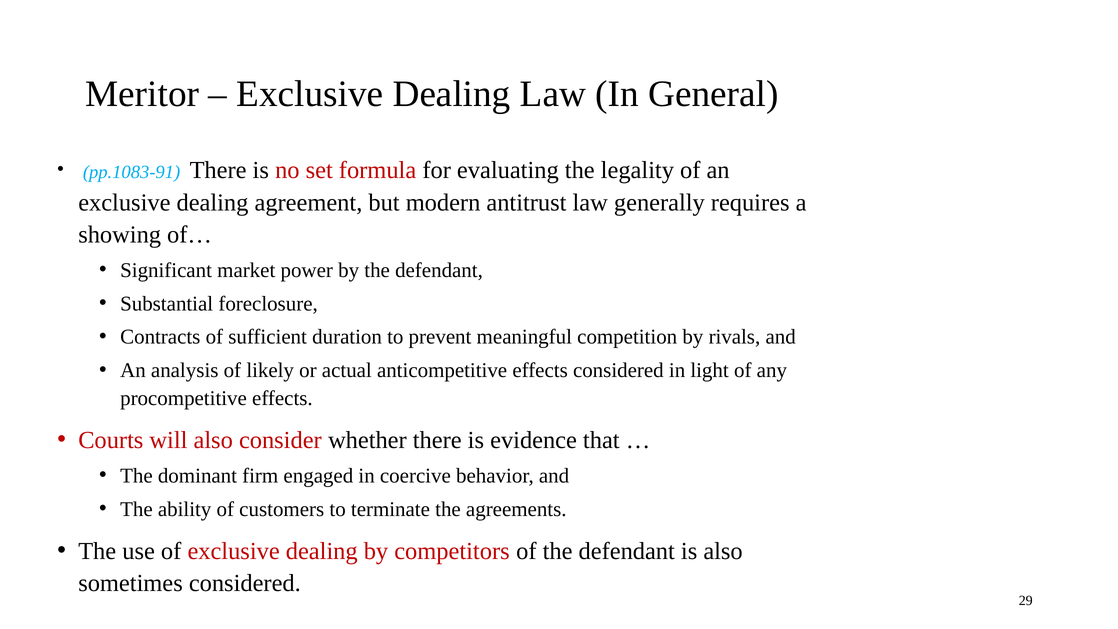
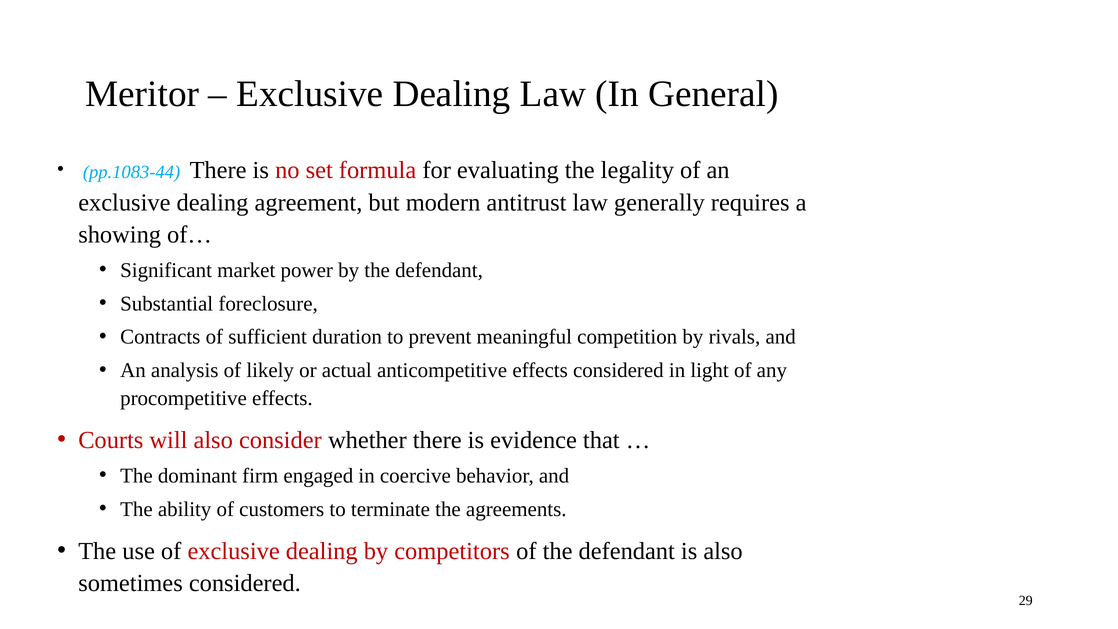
pp.1083-91: pp.1083-91 -> pp.1083-44
